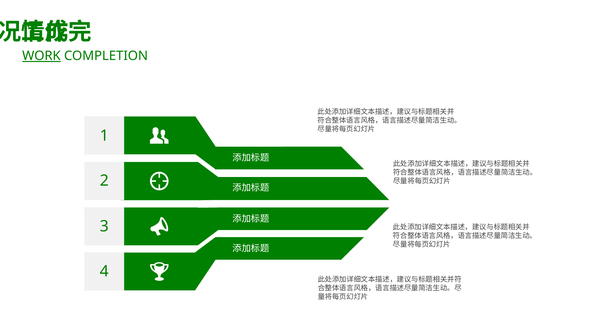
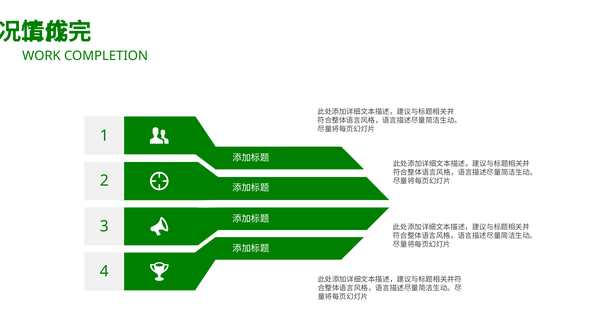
WORK underline: present -> none
